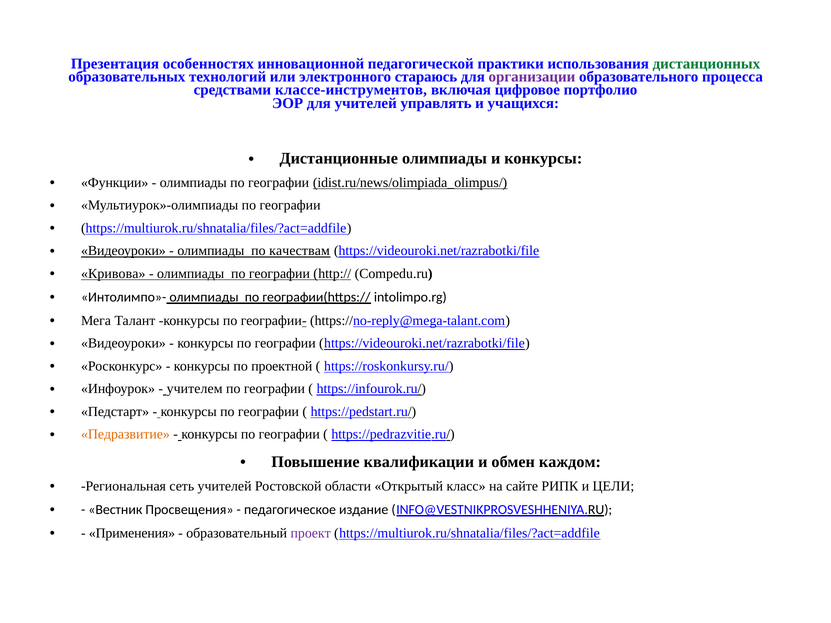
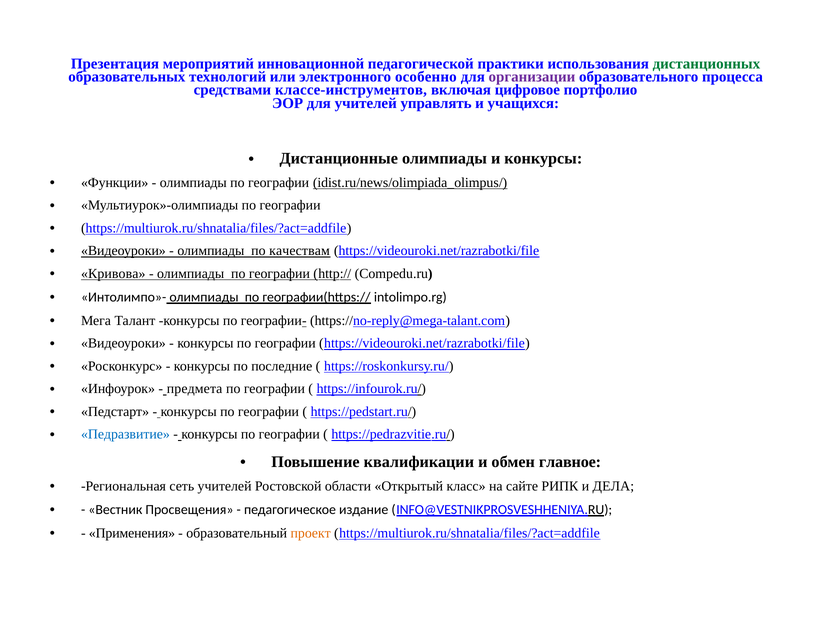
особенностях: особенностях -> мероприятий
стараюсь: стараюсь -> особенно
проектной: проектной -> последние
учителем: учителем -> предмета
Педразвитие colour: orange -> blue
каждом: каждом -> главное
ЦЕЛИ: ЦЕЛИ -> ДЕЛА
проект colour: purple -> orange
